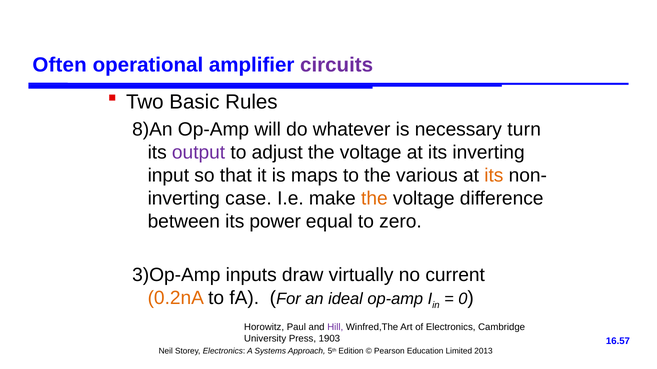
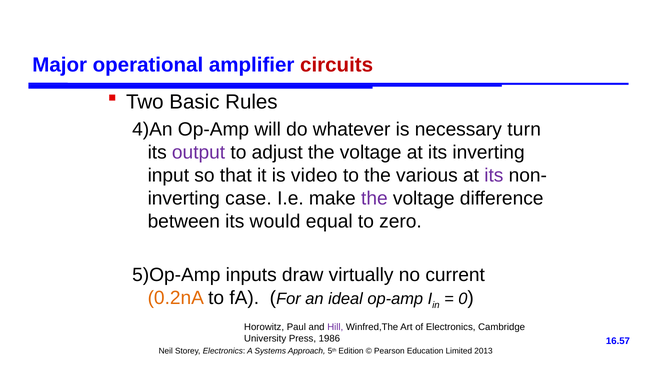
Often: Often -> Major
circuits colour: purple -> red
8)An: 8)An -> 4)An
maps: maps -> video
its at (494, 176) colour: orange -> purple
the at (374, 199) colour: orange -> purple
power: power -> would
3)Op-Amp: 3)Op-Amp -> 5)Op-Amp
1903: 1903 -> 1986
